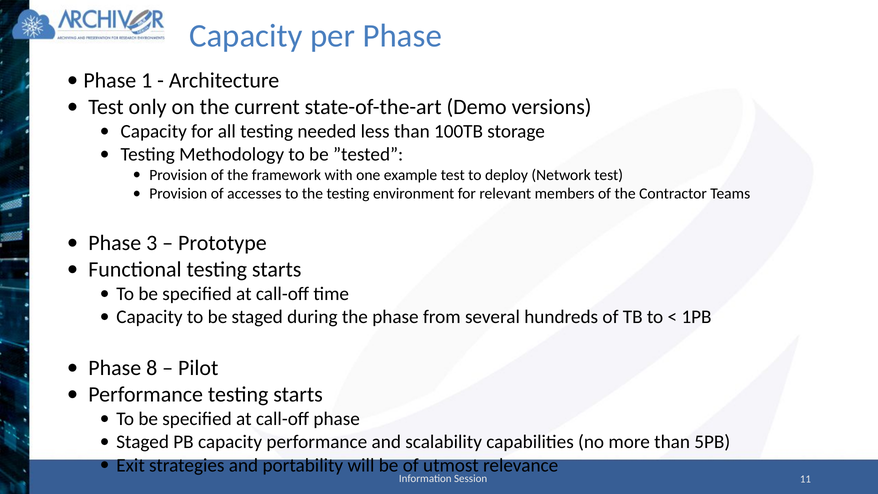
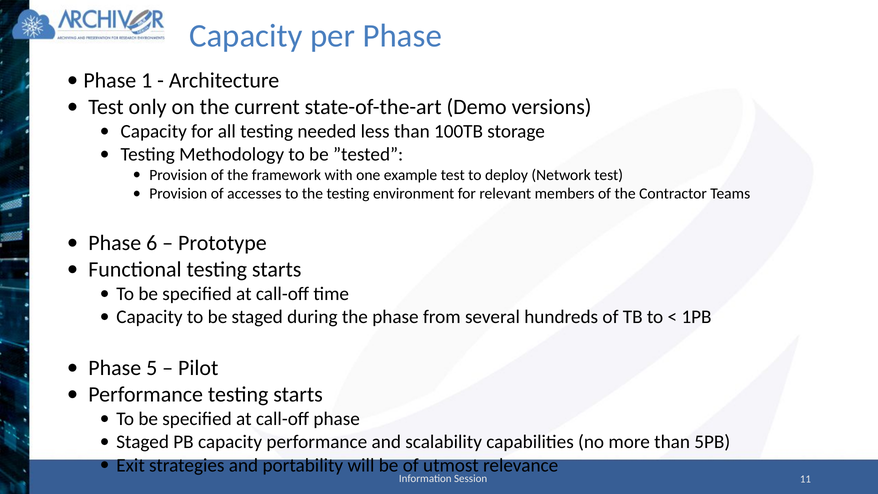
3: 3 -> 6
8: 8 -> 5
